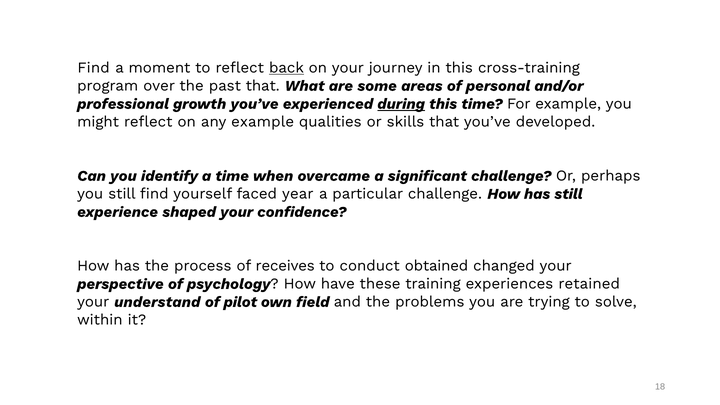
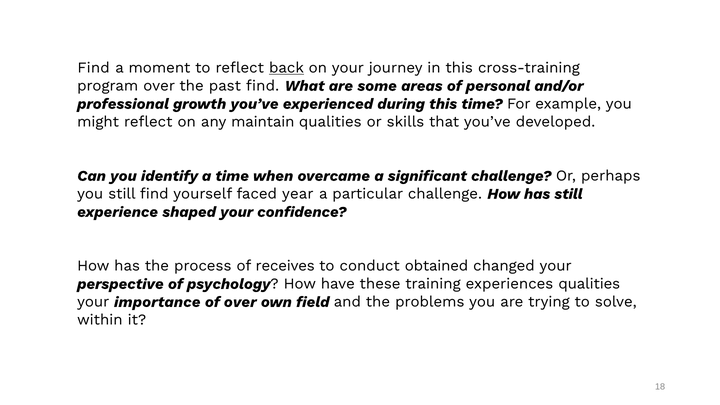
past that: that -> find
during underline: present -> none
any example: example -> maintain
experiences retained: retained -> qualities
understand: understand -> importance
of pilot: pilot -> over
